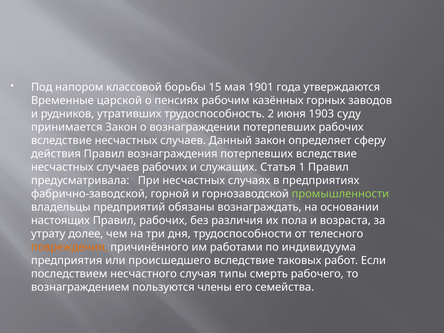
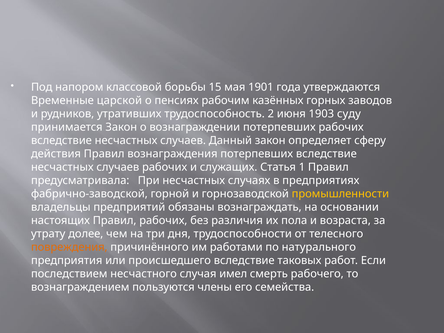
промышленности colour: light green -> yellow
индивидуума: индивидуума -> натурального
типы: типы -> имел
